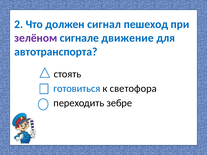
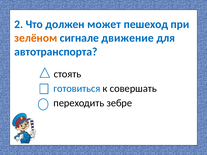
сигнал: сигнал -> может
зелёном colour: purple -> orange
светофора: светофора -> совершать
